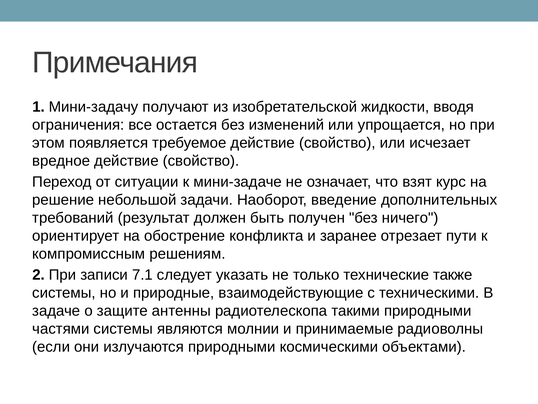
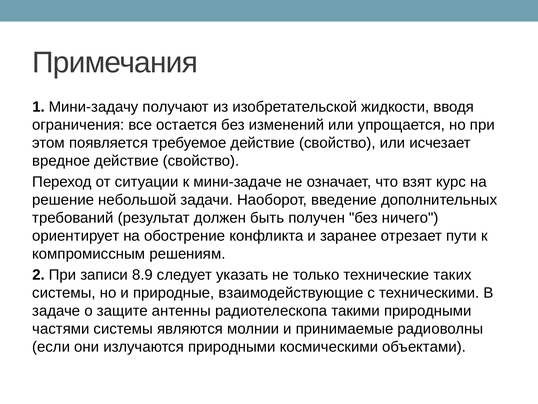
7.1: 7.1 -> 8.9
также: также -> таких
